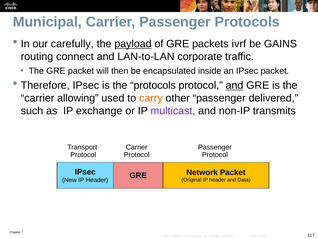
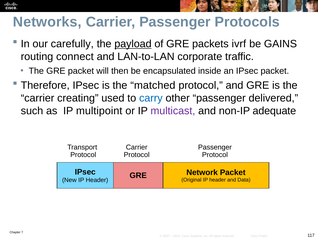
Municipal: Municipal -> Networks
the protocols: protocols -> matched
and at (234, 85) underline: present -> none
allowing: allowing -> creating
carry colour: orange -> blue
exchange: exchange -> multipoint
transmits: transmits -> adequate
